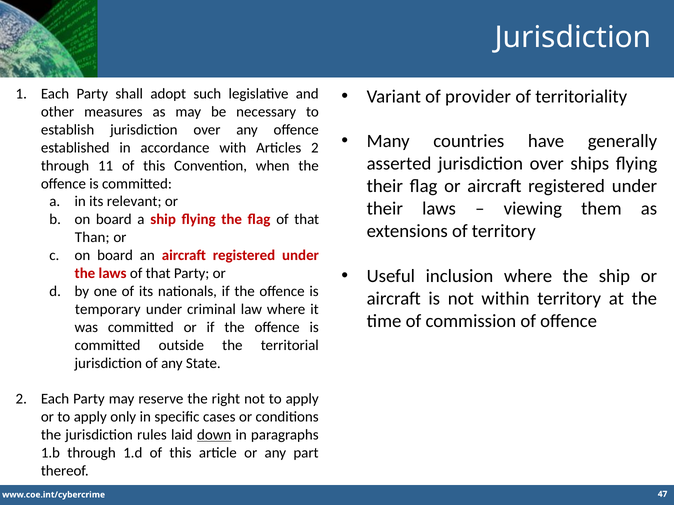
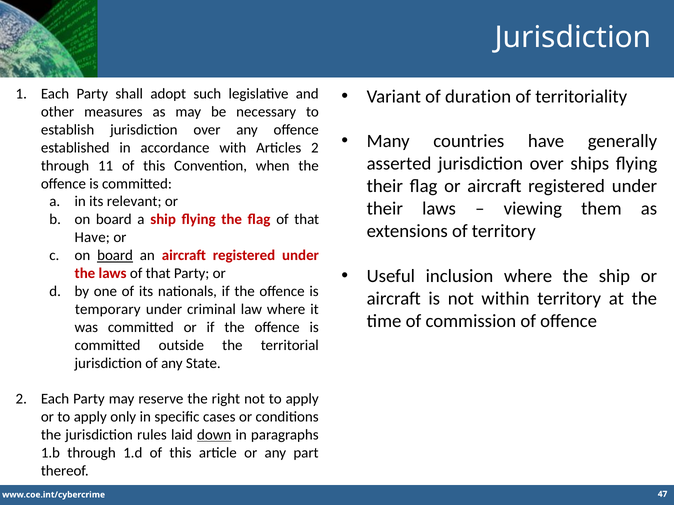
provider: provider -> duration
Than at (92, 238): Than -> Have
board at (115, 256) underline: none -> present
